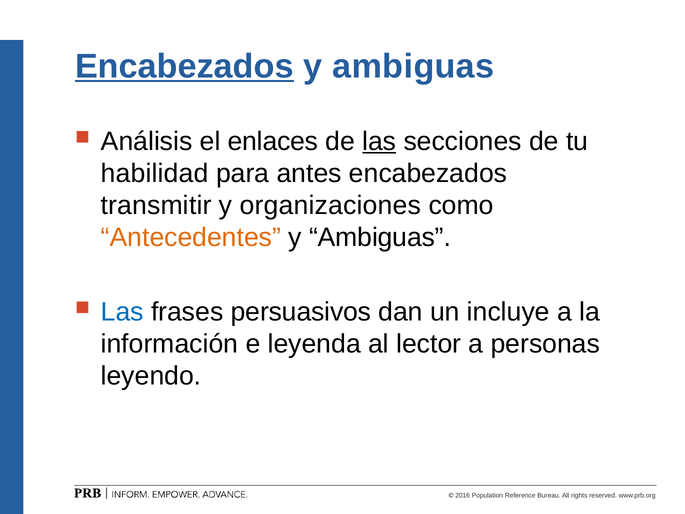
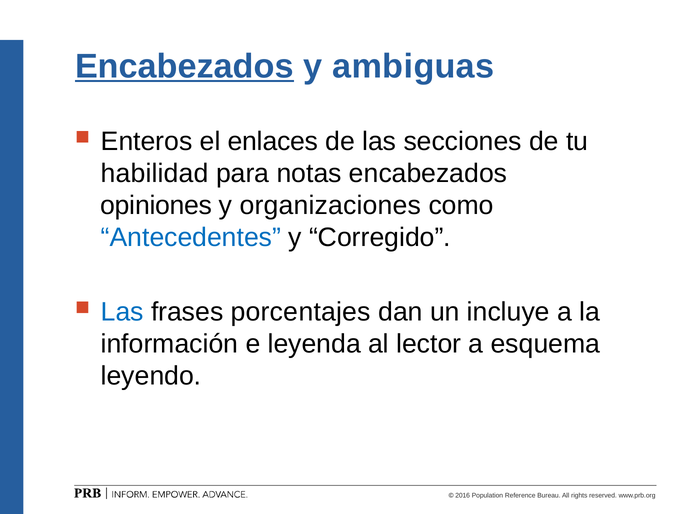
Análisis: Análisis -> Enteros
las at (379, 141) underline: present -> none
antes: antes -> notas
transmitir: transmitir -> opiniones
Antecedentes colour: orange -> blue
Ambiguas at (380, 237): Ambiguas -> Corregido
persuasivos: persuasivos -> porcentajes
personas: personas -> esquema
